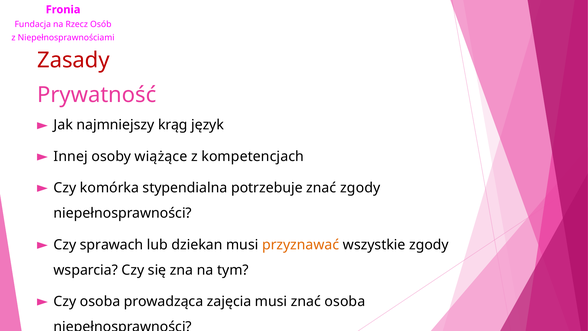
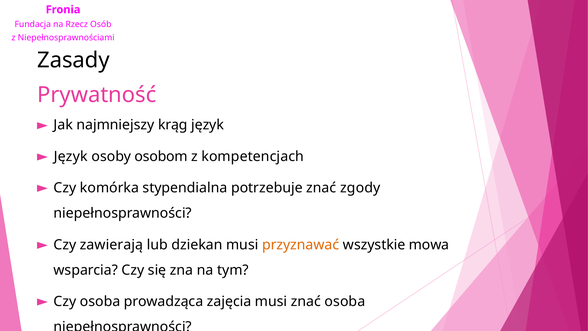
Zasady colour: red -> black
Innej at (71, 156): Innej -> Język
wiążące: wiążące -> osobom
sprawach: sprawach -> zawierają
wszystkie zgody: zgody -> mowa
